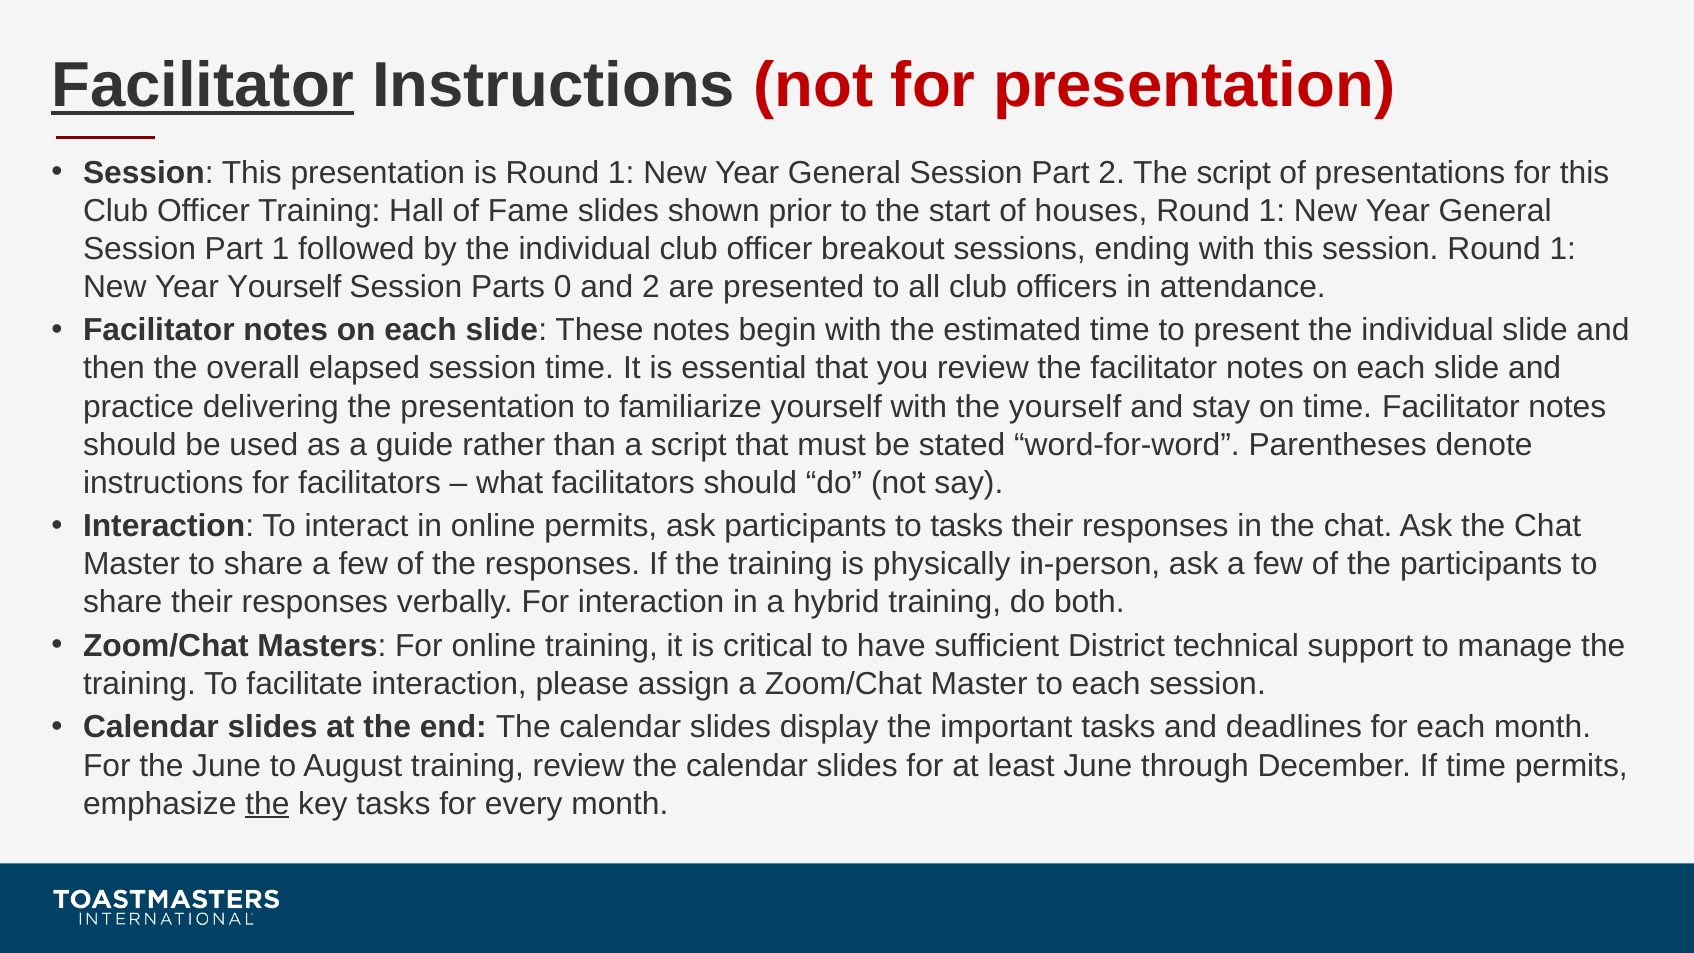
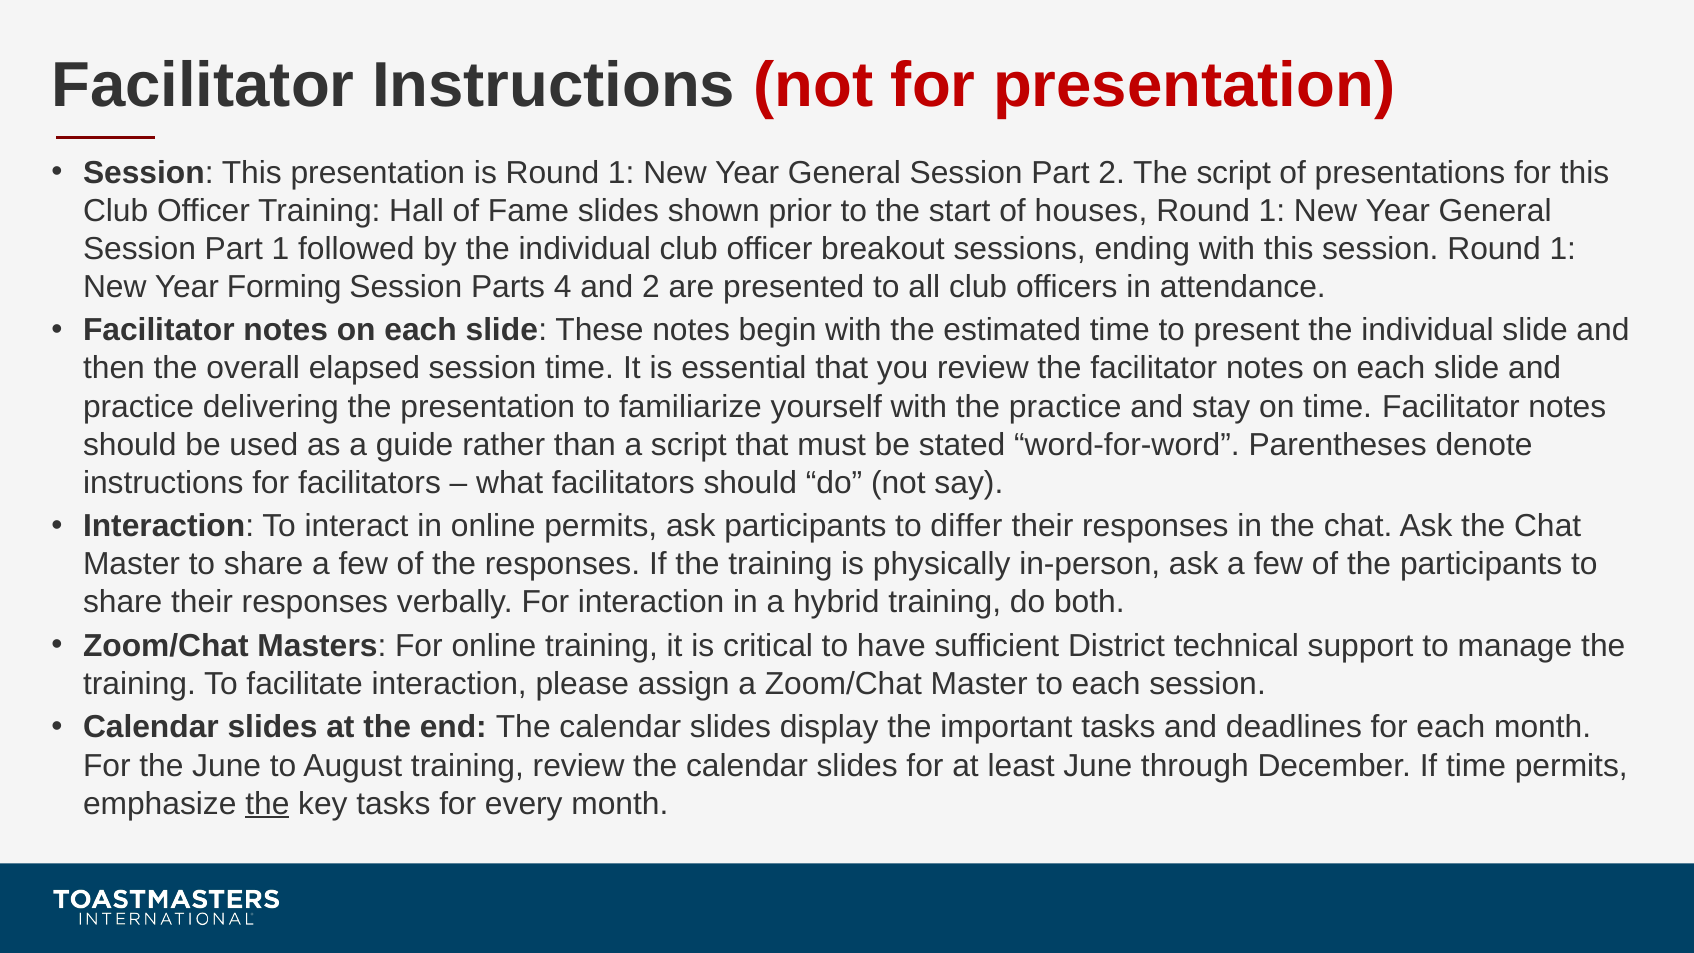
Facilitator at (203, 86) underline: present -> none
Year Yourself: Yourself -> Forming
0: 0 -> 4
the yourself: yourself -> practice
to tasks: tasks -> differ
